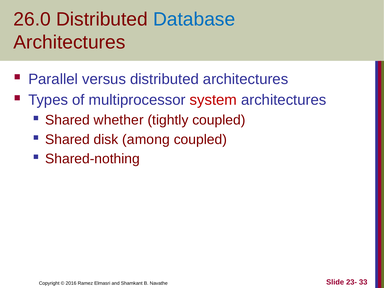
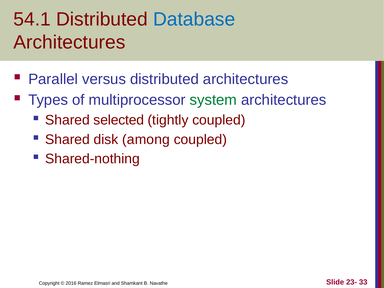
26.0: 26.0 -> 54.1
system colour: red -> green
whether: whether -> selected
